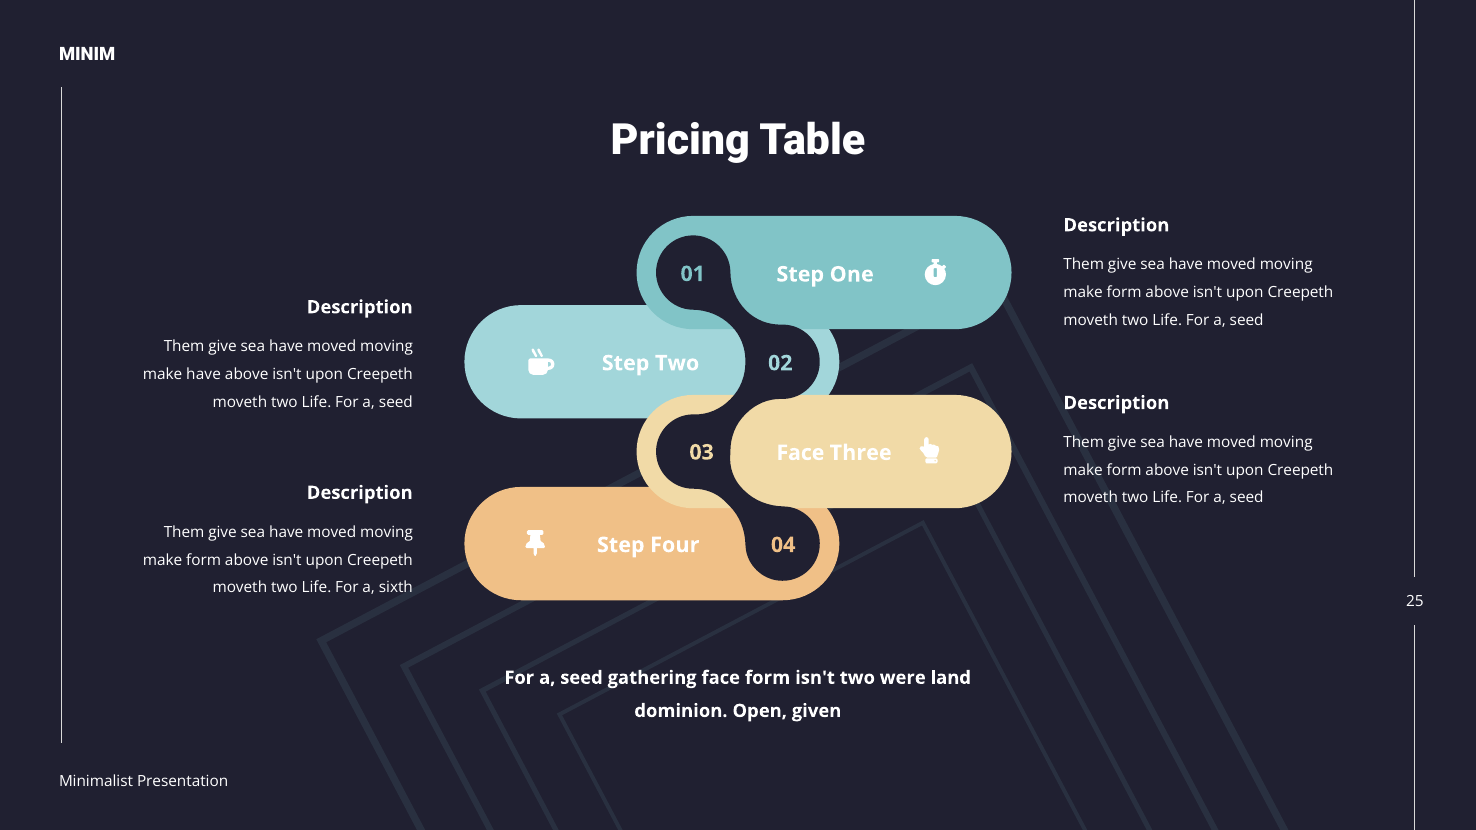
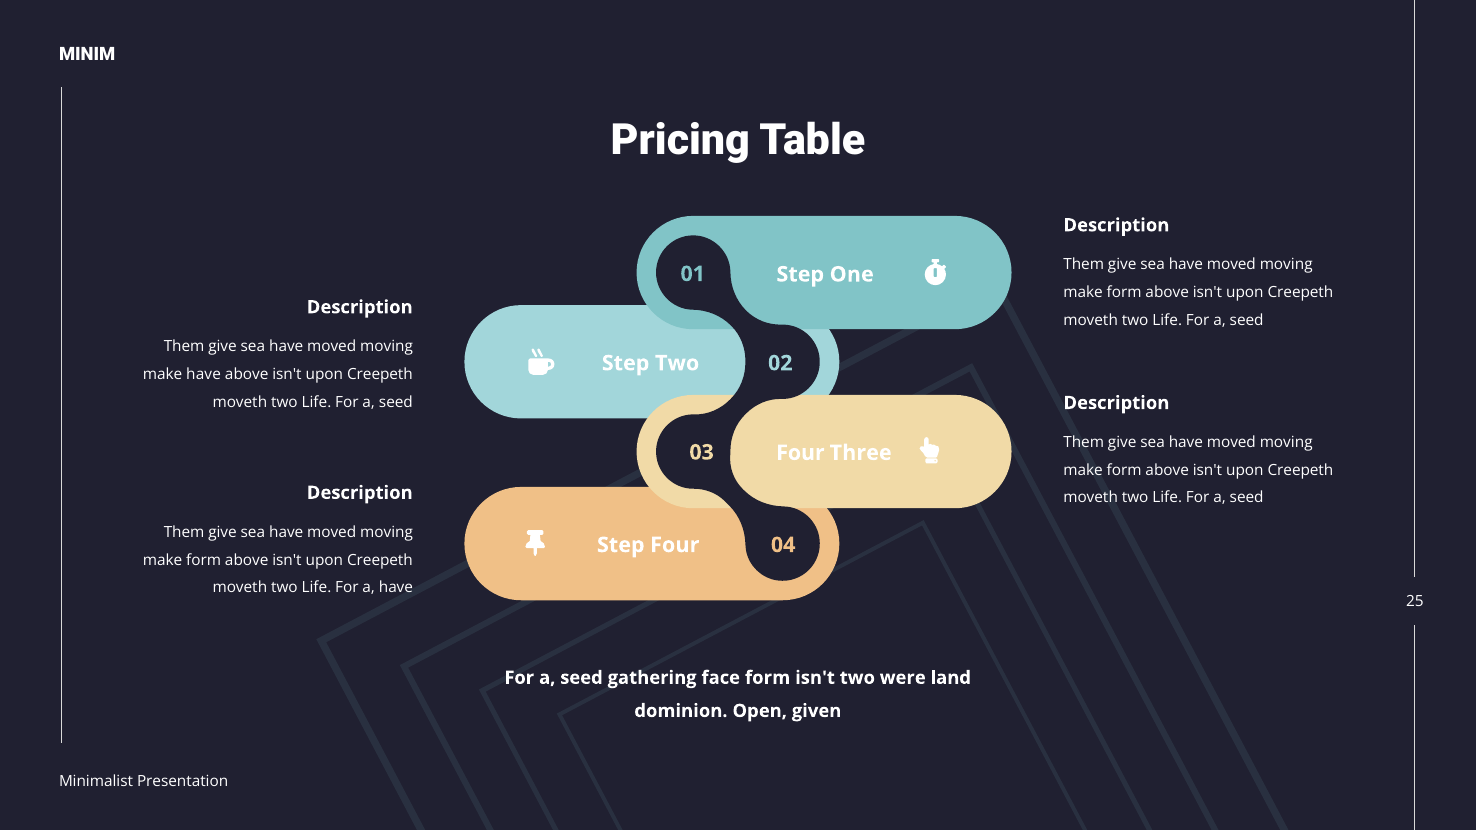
Face at (800, 453): Face -> Four
a sixth: sixth -> have
